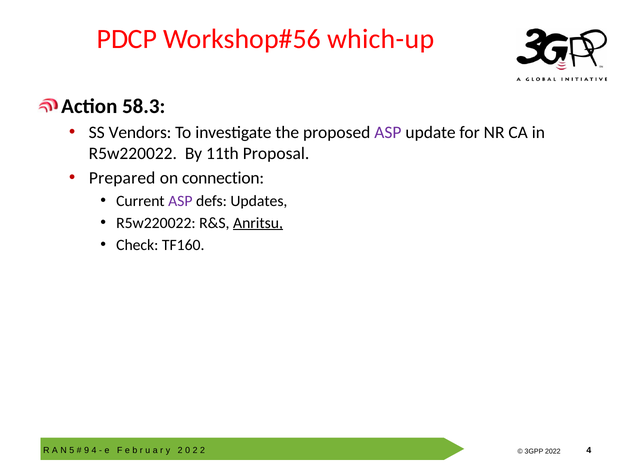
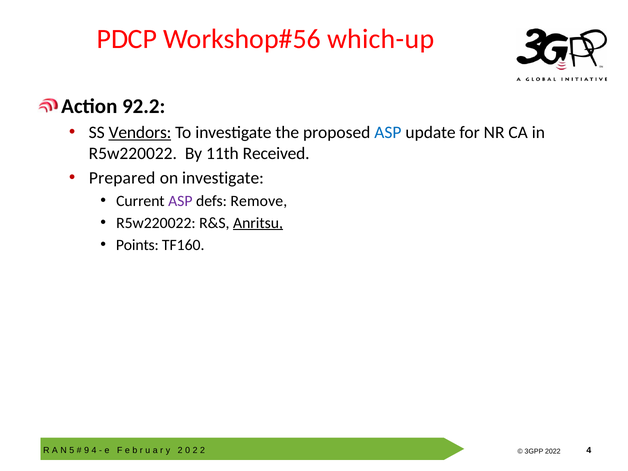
58.3: 58.3 -> 92.2
Vendors underline: none -> present
ASP at (388, 133) colour: purple -> blue
Proposal: Proposal -> Received
on connection: connection -> investigate
Updates: Updates -> Remove
Check: Check -> Points
